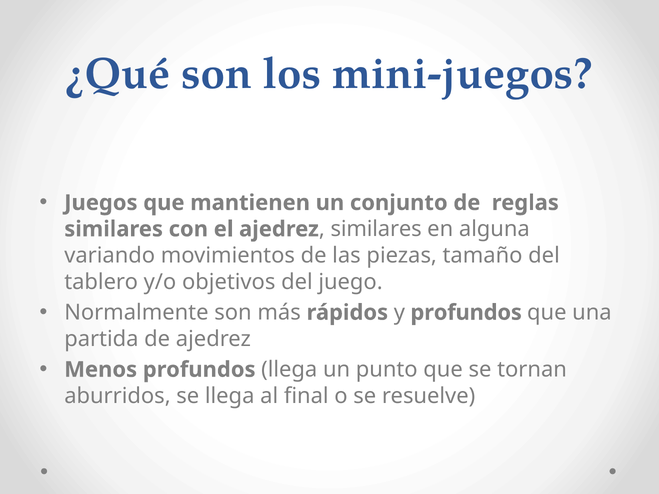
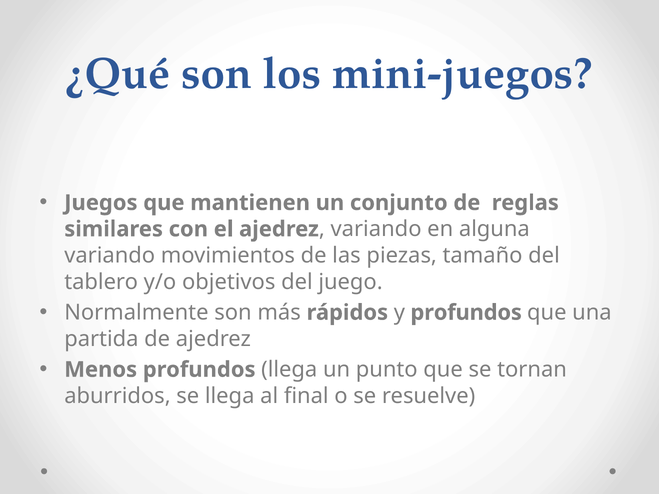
similares at (376, 229): similares -> variando
